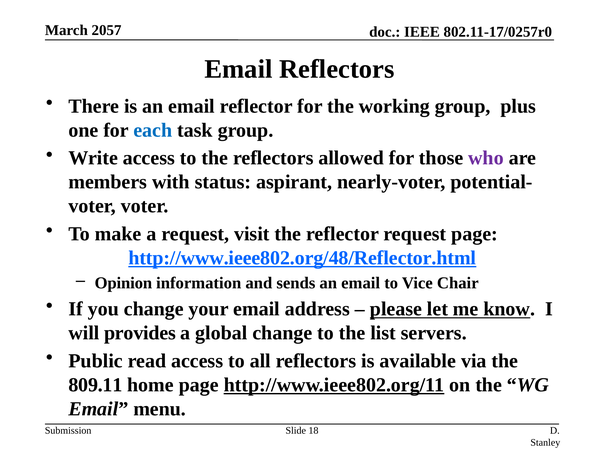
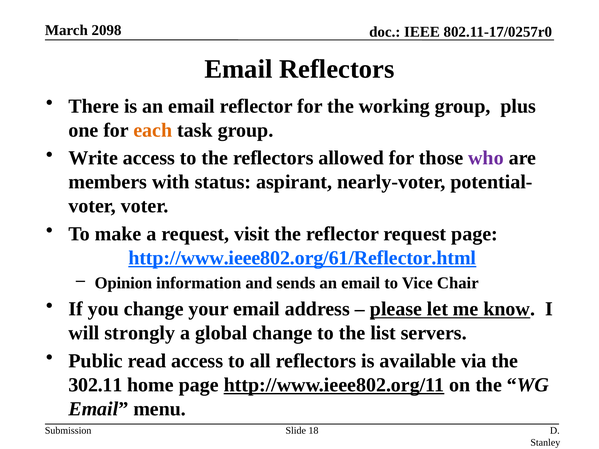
2057: 2057 -> 2098
each colour: blue -> orange
http://www.ieee802.org/48/Reflector.html: http://www.ieee802.org/48/Reflector.html -> http://www.ieee802.org/61/Reflector.html
provides: provides -> strongly
809.11: 809.11 -> 302.11
